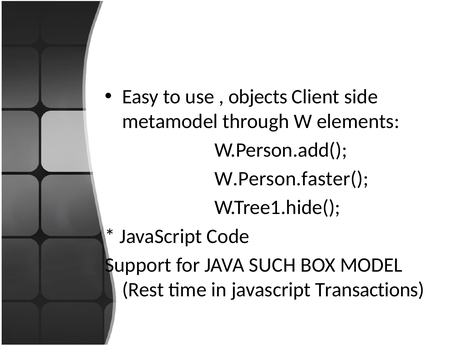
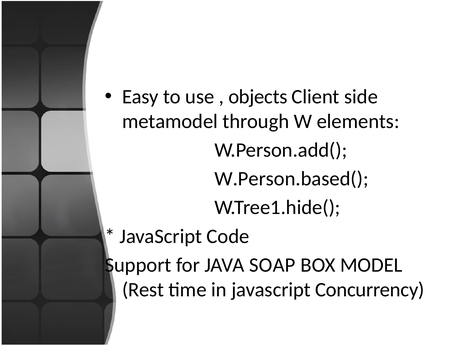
W.Person.faster(: W.Person.faster( -> W.Person.based(
SUCH: SUCH -> SOAP
Transactions: Transactions -> Concurrency
